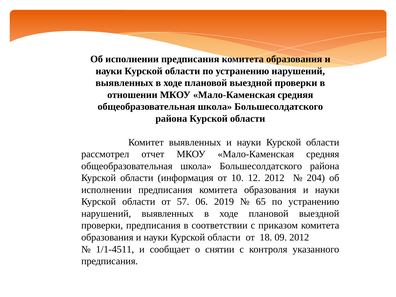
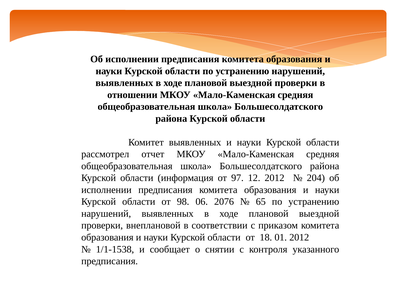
10: 10 -> 97
57: 57 -> 98
2019: 2019 -> 2076
проверки предписания: предписания -> внеплановой
09: 09 -> 01
1/1-4511: 1/1-4511 -> 1/1-1538
